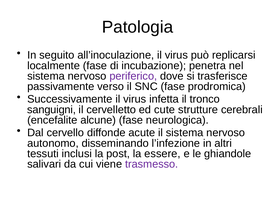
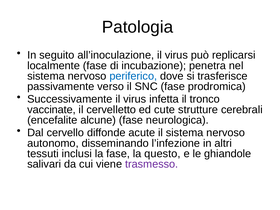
periferico colour: purple -> blue
sanguigni: sanguigni -> vaccinate
la post: post -> fase
essere: essere -> questo
